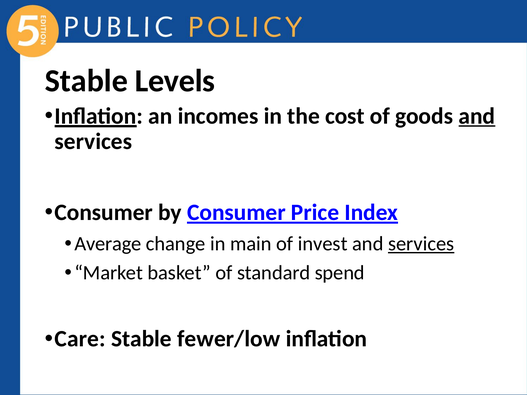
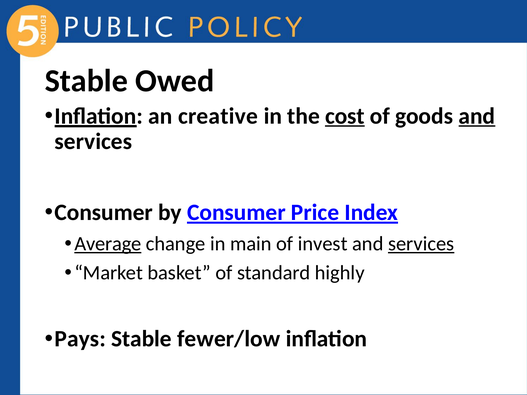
Levels: Levels -> Owed
incomes: incomes -> creative
cost underline: none -> present
Average underline: none -> present
spend: spend -> highly
Care: Care -> Pays
